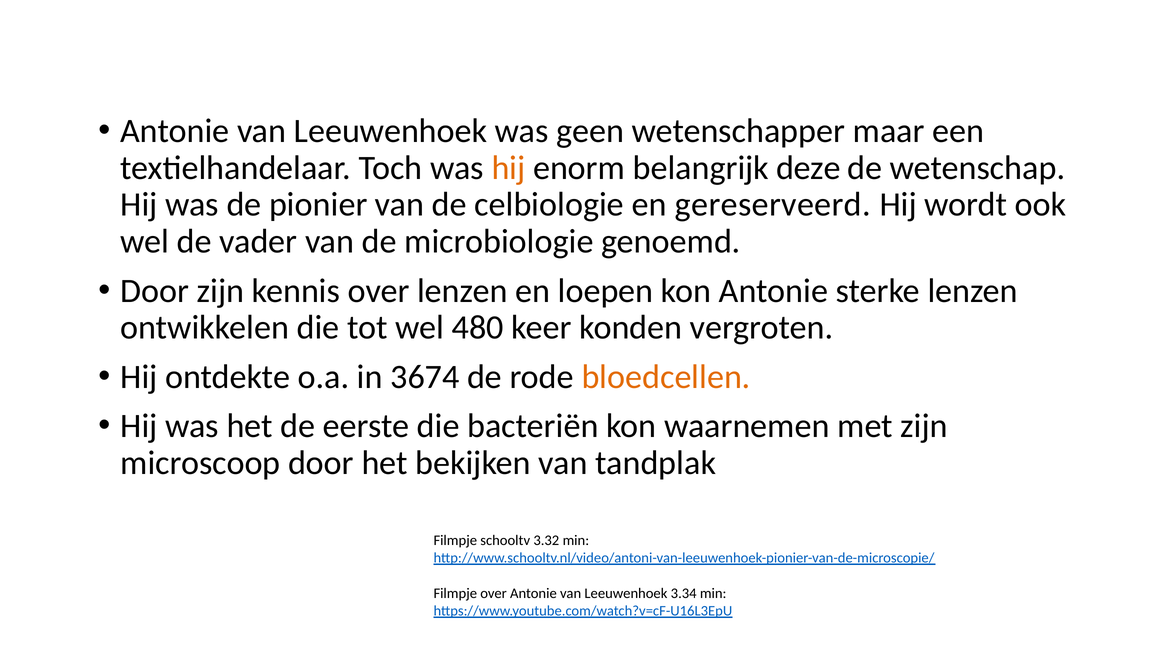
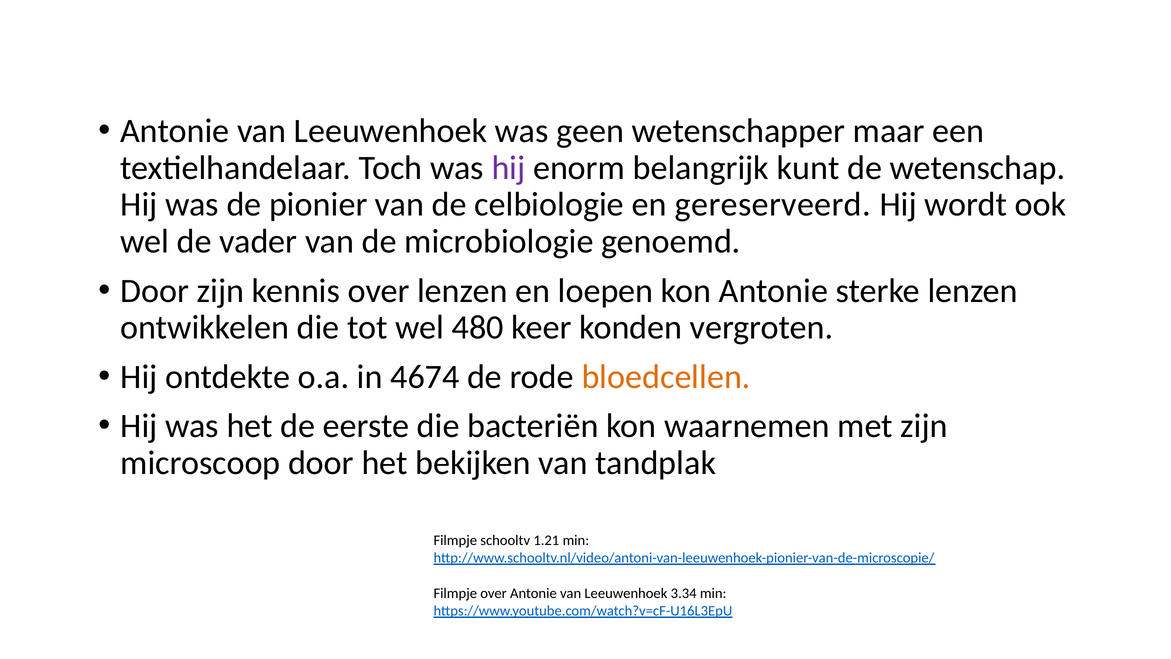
hij at (508, 168) colour: orange -> purple
deze: deze -> kunt
3674: 3674 -> 4674
3.32: 3.32 -> 1.21
